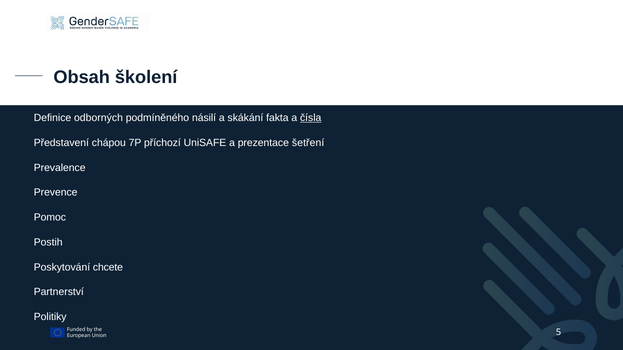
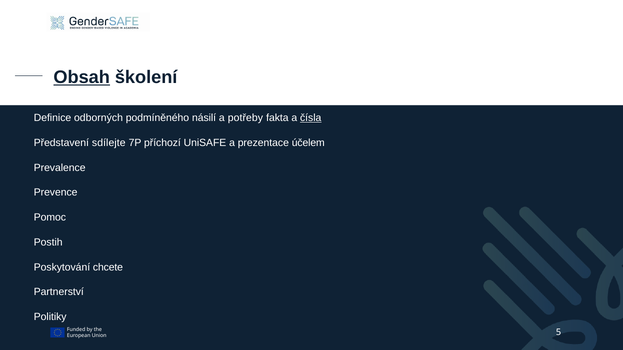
Obsah underline: none -> present
skákání: skákání -> potřeby
chápou: chápou -> sdílejte
šetření: šetření -> účelem
